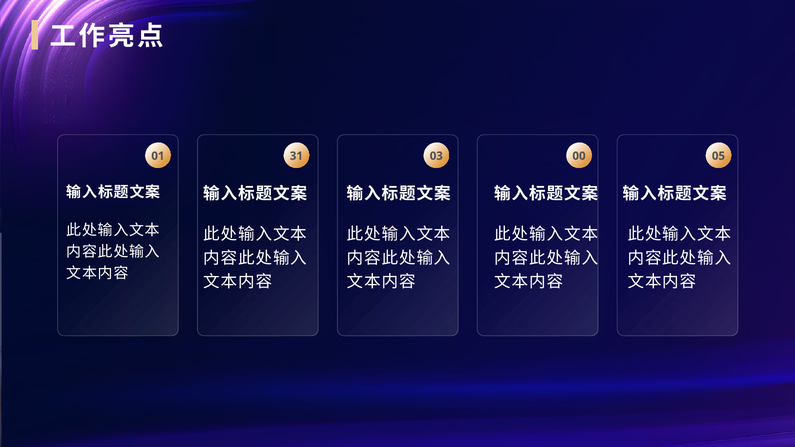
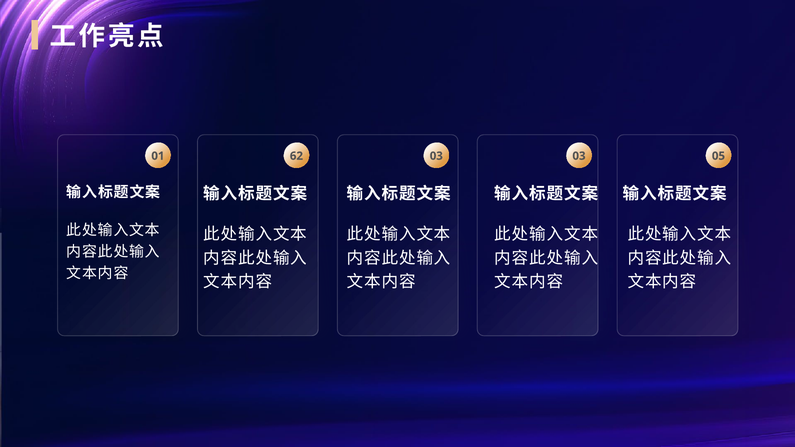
31: 31 -> 62
03 00: 00 -> 03
